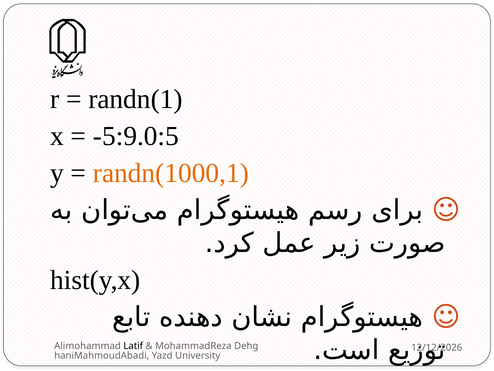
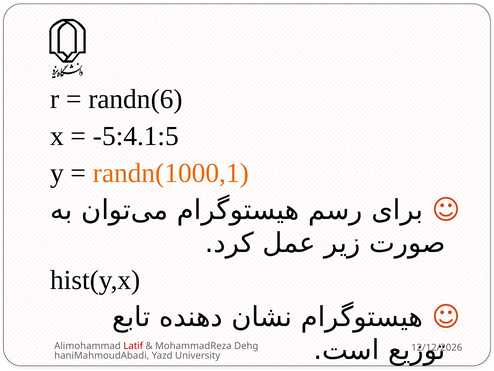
randn(1: randn(1 -> randn(6
-5:9.0:5: -5:9.0:5 -> -5:4.1:5
Latif colour: black -> red
